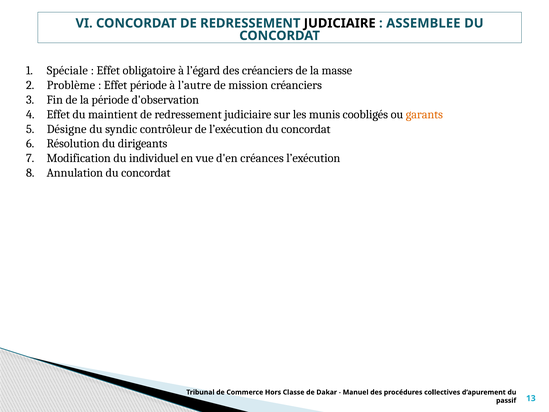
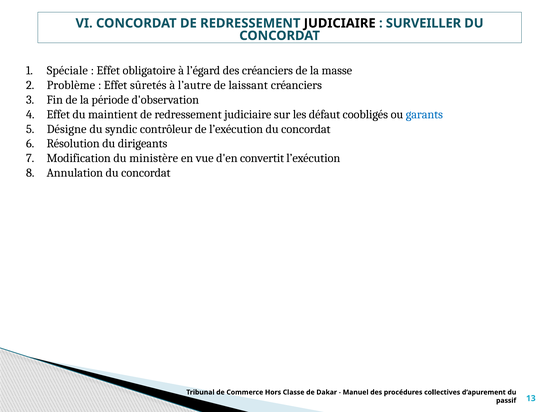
ASSEMBLEE: ASSEMBLEE -> SURVEILLER
Effet période: période -> sûretés
mission: mission -> laissant
munis: munis -> défaut
garants colour: orange -> blue
individuel: individuel -> ministère
créances: créances -> convertit
